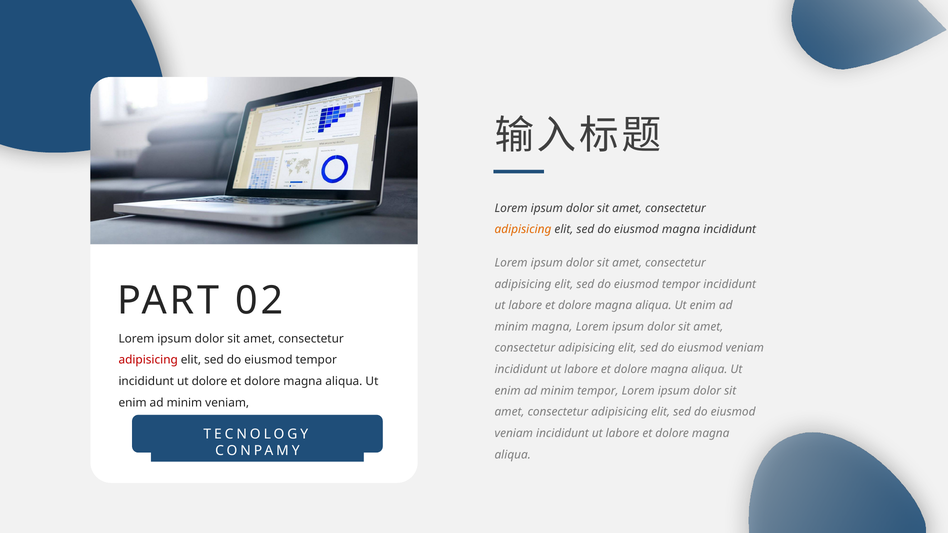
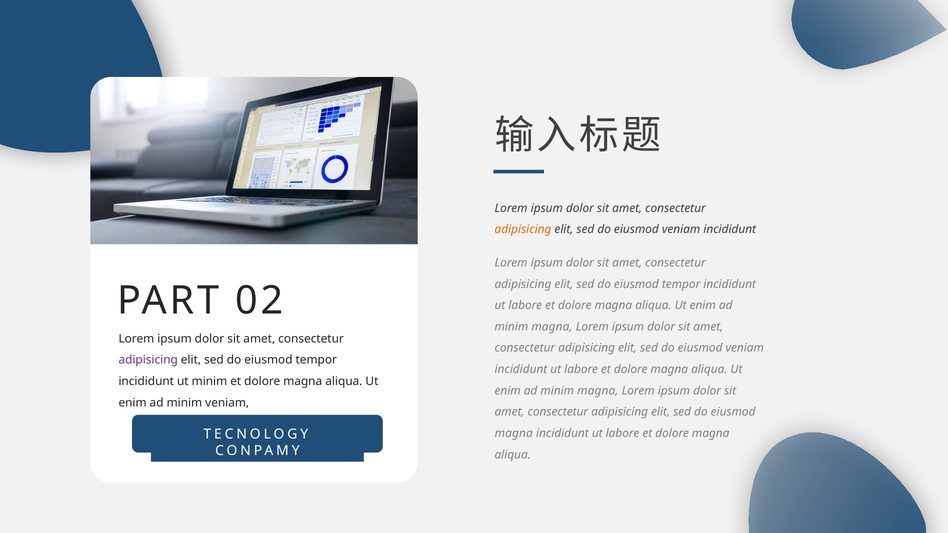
magna at (681, 230): magna -> veniam
adipisicing at (148, 360) colour: red -> purple
ut dolore: dolore -> minim
tempor at (598, 391): tempor -> magna
veniam at (514, 434): veniam -> magna
